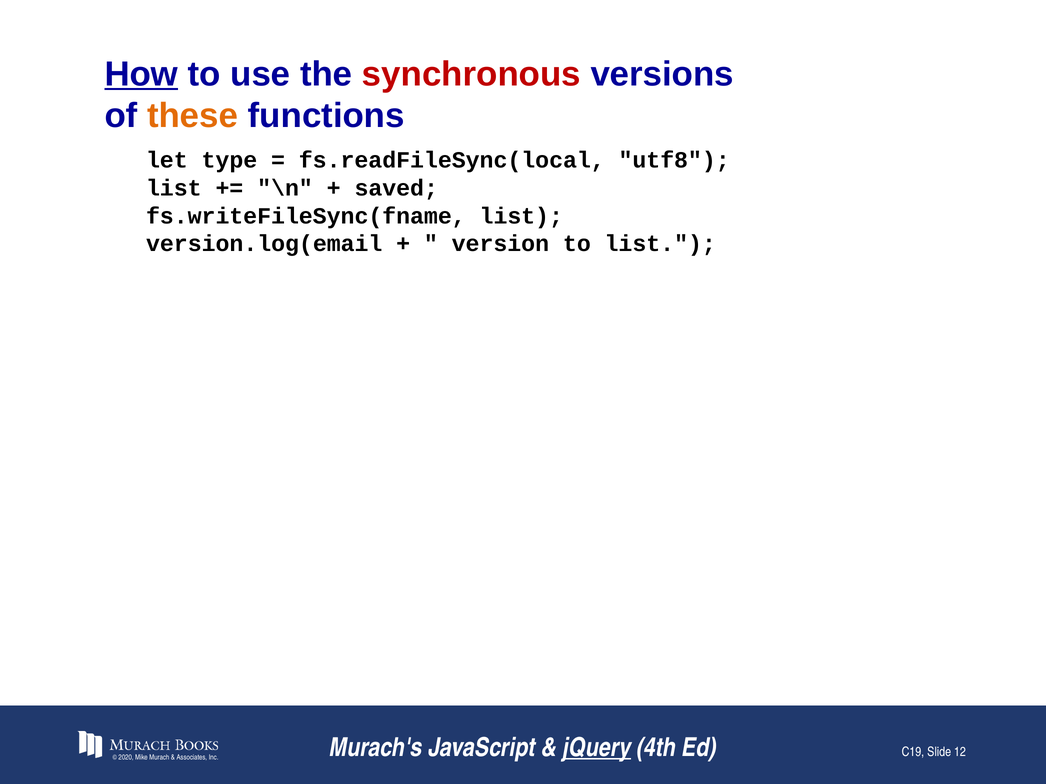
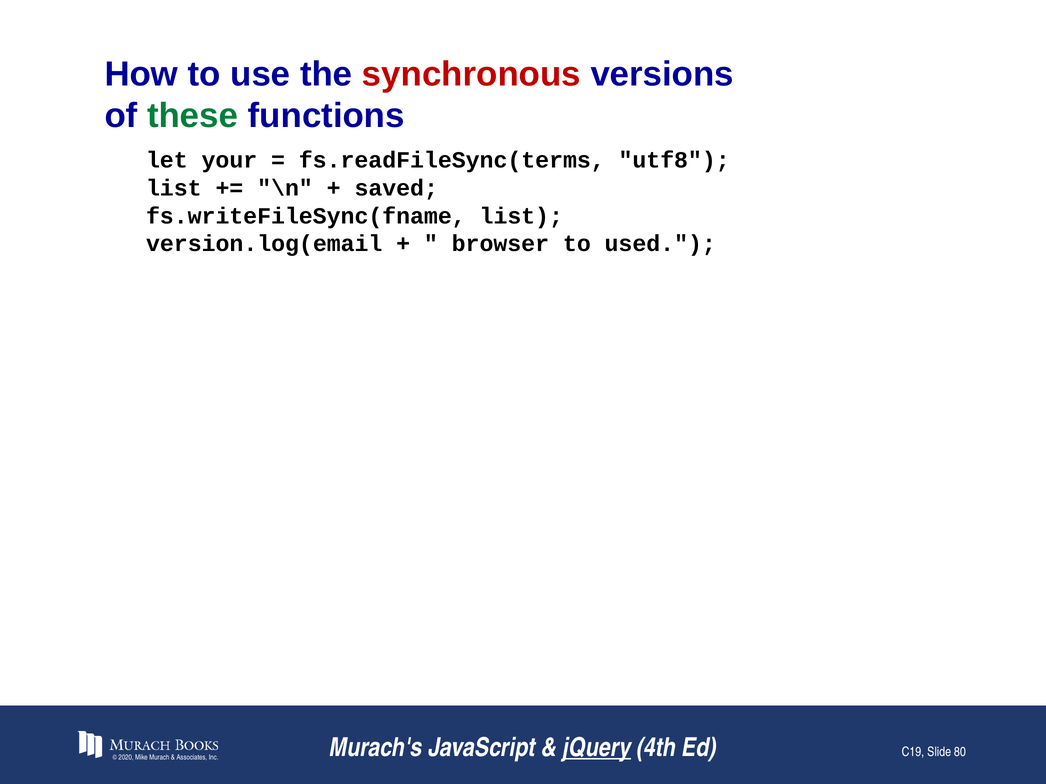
How underline: present -> none
these colour: orange -> green
type: type -> your
fs.readFileSync(local: fs.readFileSync(local -> fs.readFileSync(terms
version: version -> browser
to list: list -> used
12: 12 -> 80
